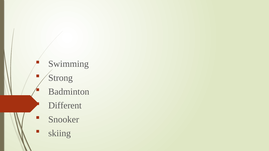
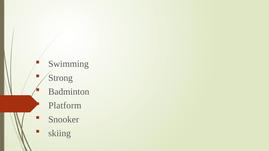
Different: Different -> Platform
